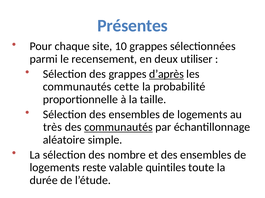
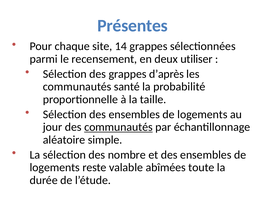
10: 10 -> 14
d’après underline: present -> none
cette: cette -> santé
très: très -> jour
quintiles: quintiles -> abîmées
